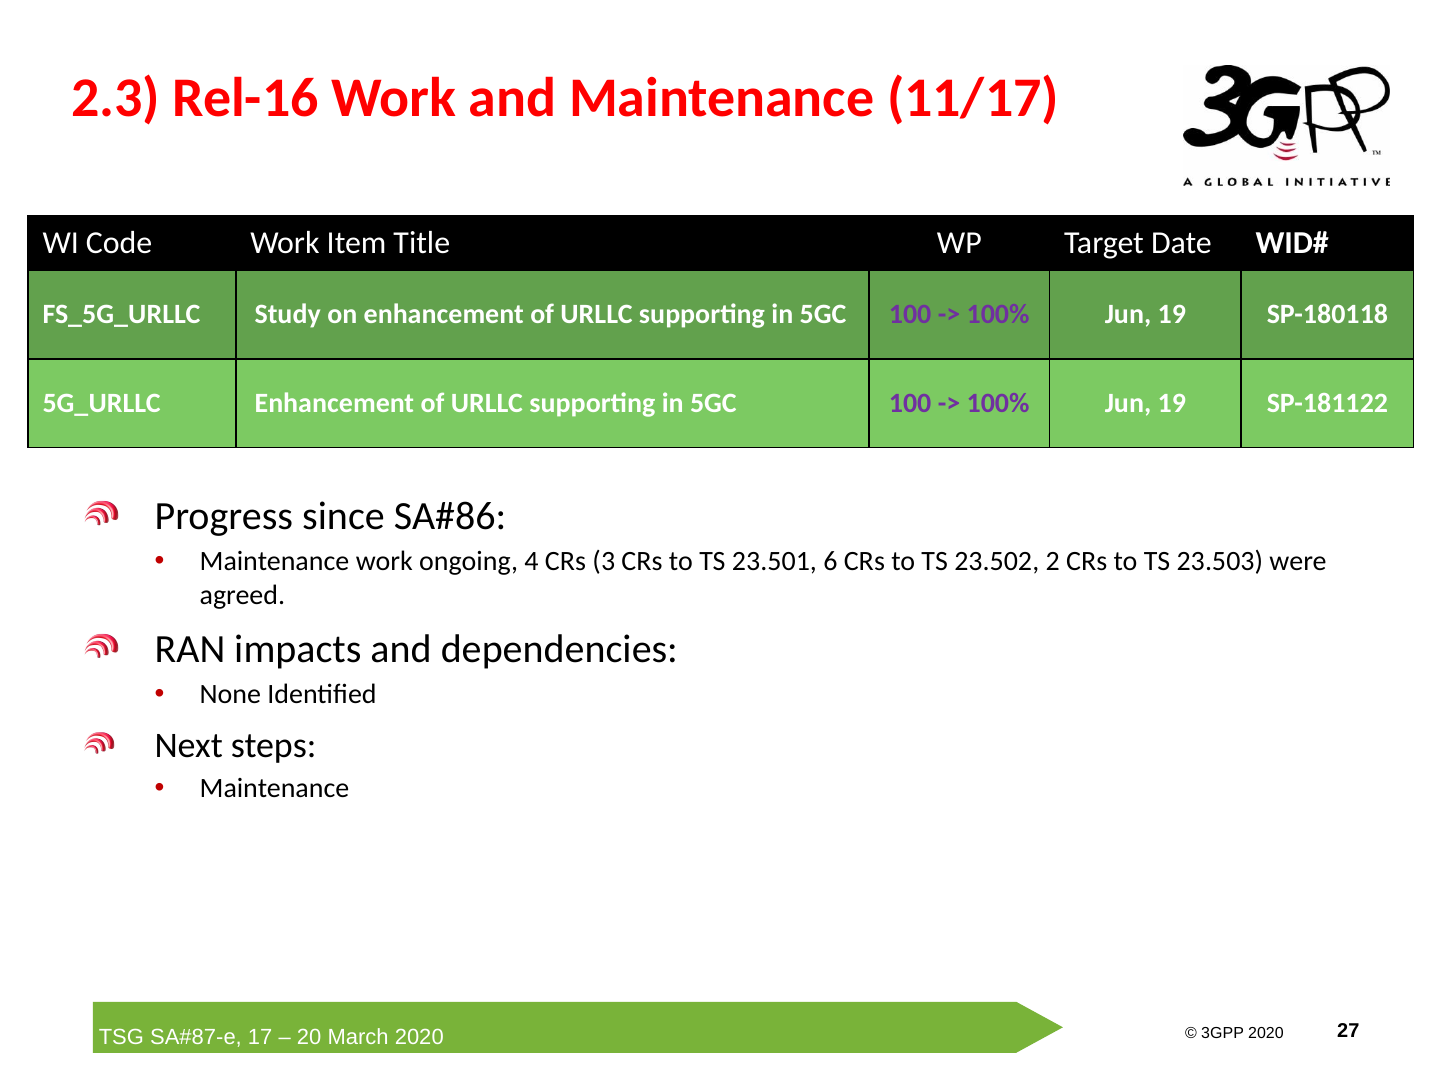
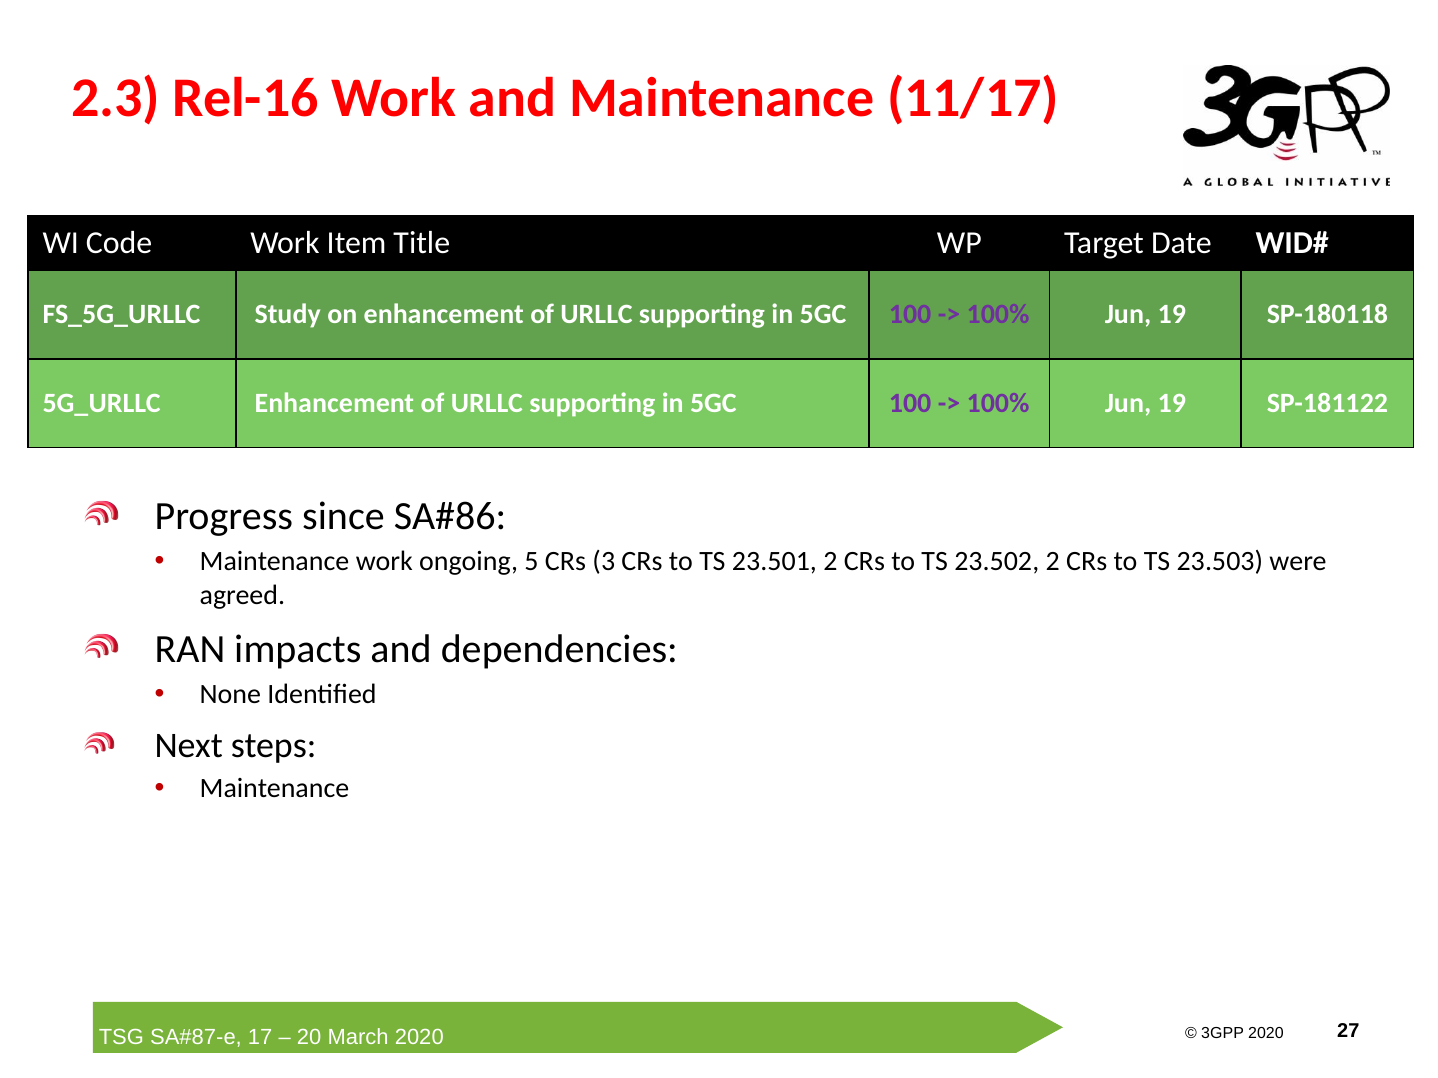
4: 4 -> 5
23.501 6: 6 -> 2
